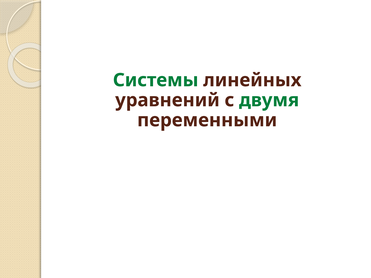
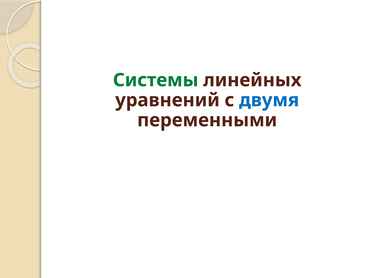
двумя colour: green -> blue
